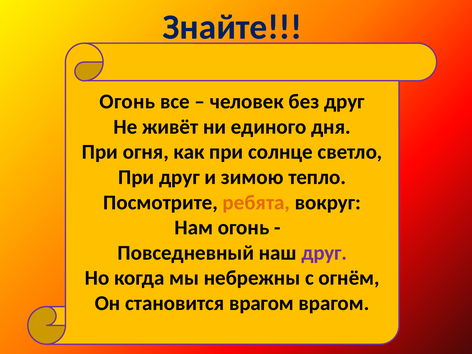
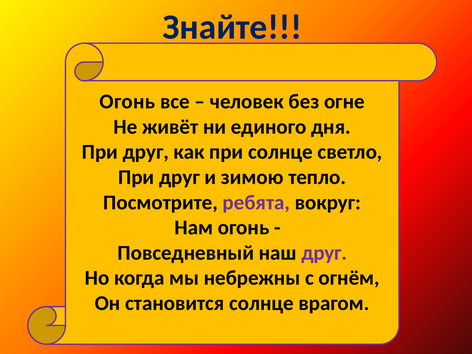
без друг: друг -> огне
огня at (146, 152): огня -> друг
ребята colour: orange -> purple
становится врагом: врагом -> солнце
